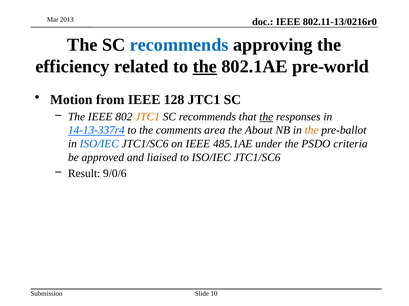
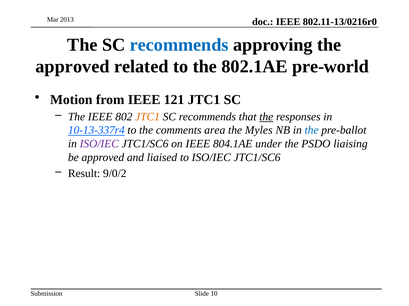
efficiency at (73, 67): efficiency -> approved
the at (205, 67) underline: present -> none
128: 128 -> 121
14-13-337r4: 14-13-337r4 -> 10-13-337r4
About: About -> Myles
the at (312, 131) colour: orange -> blue
ISO/IEC at (99, 144) colour: blue -> purple
485.1AE: 485.1AE -> 804.1AE
criteria: criteria -> liaising
9/0/6: 9/0/6 -> 9/0/2
